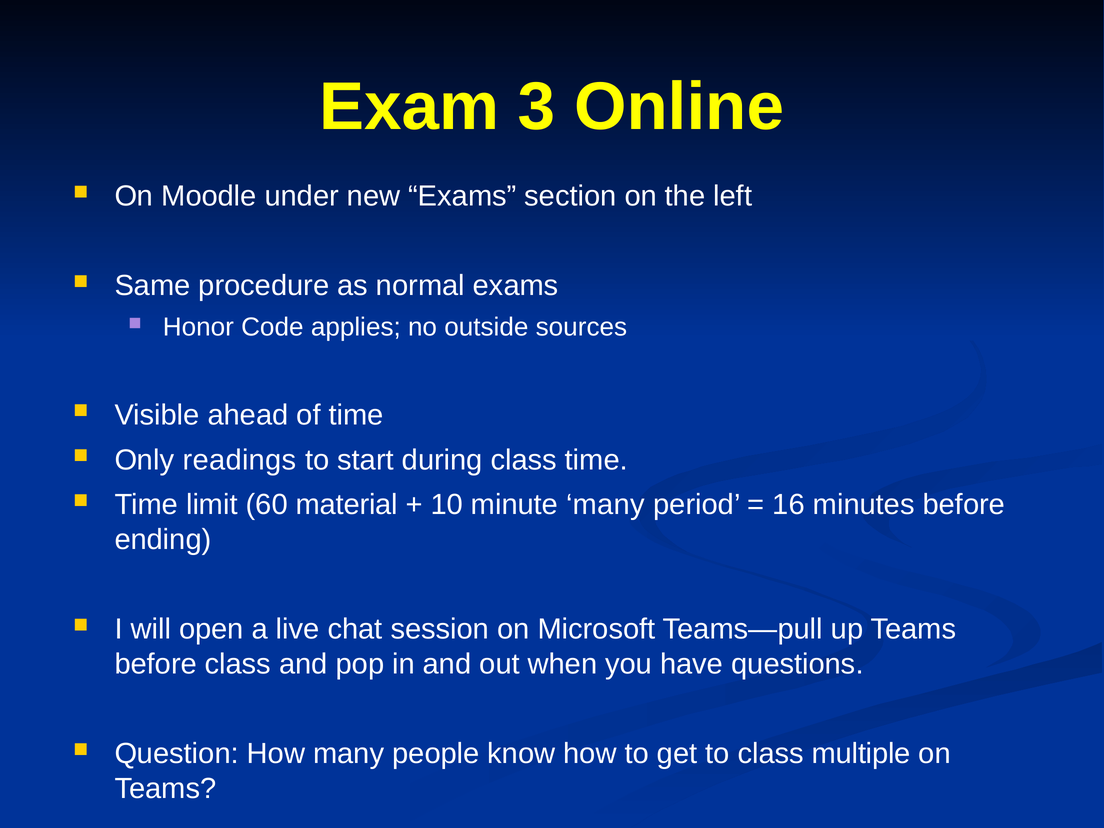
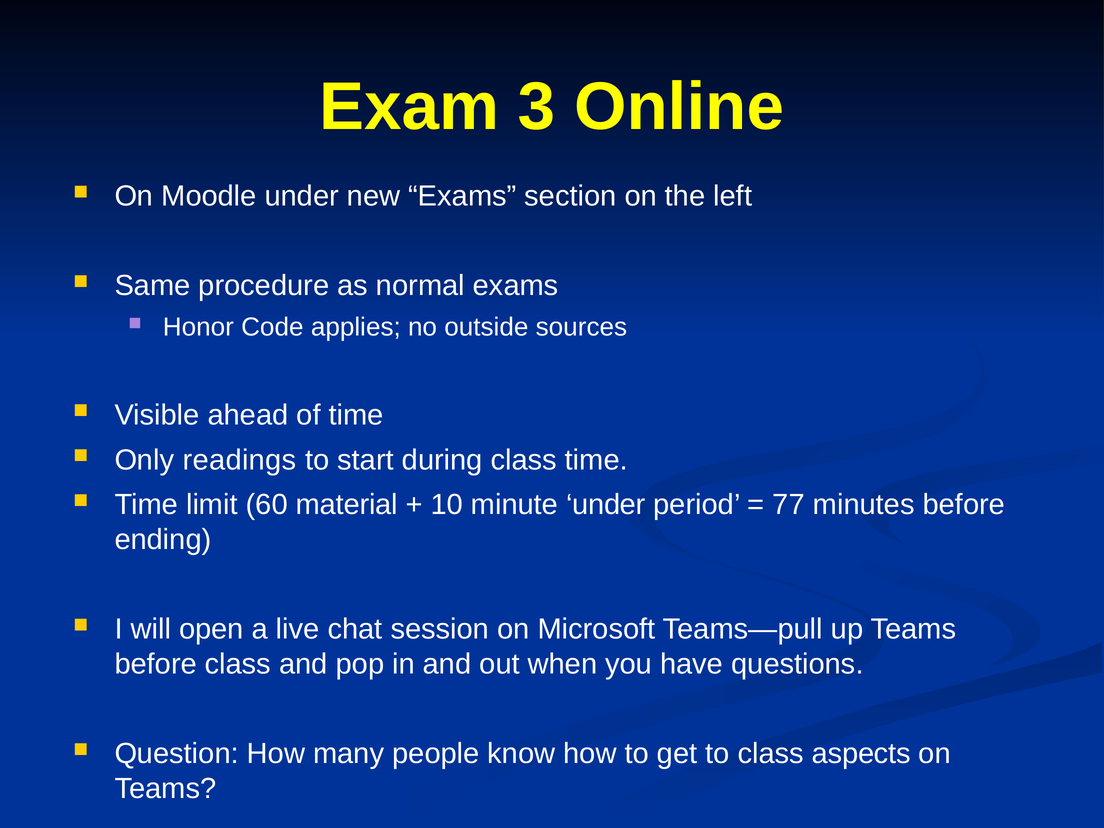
minute many: many -> under
16: 16 -> 77
multiple: multiple -> aspects
